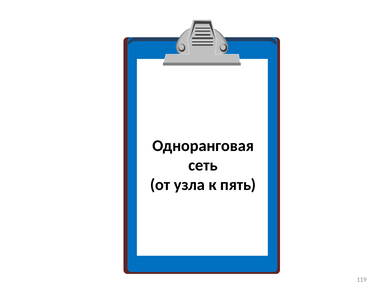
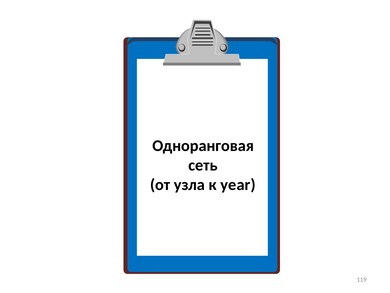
пять: пять -> year
